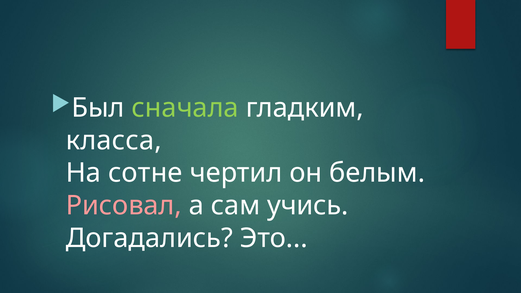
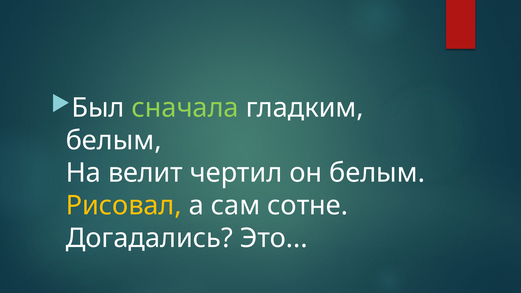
класса at (114, 140): класса -> белым
сотне: сотне -> велит
Рисовал colour: pink -> yellow
учись: учись -> сотне
